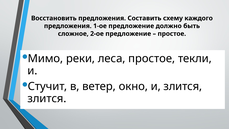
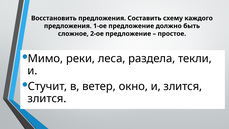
леса простое: простое -> раздела
